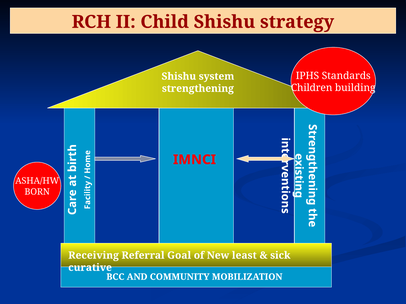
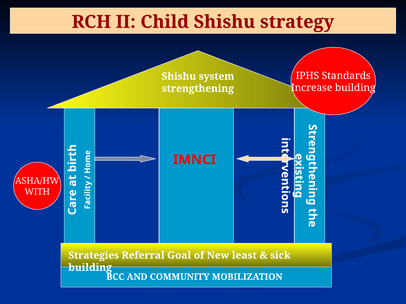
Children: Children -> Increase
BORN: BORN -> WITH
Receiving: Receiving -> Strategies
curative at (90, 268): curative -> building
